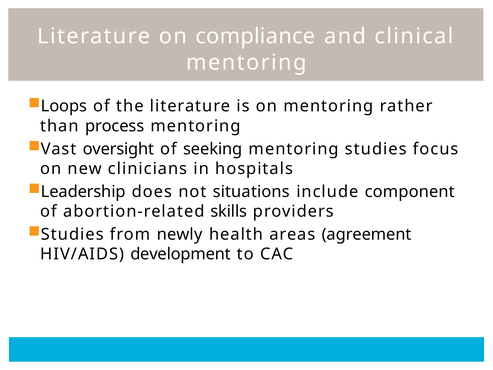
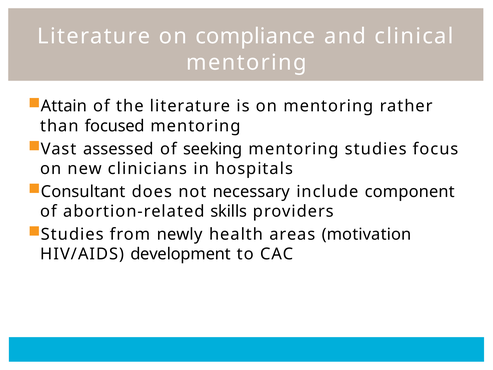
Loops: Loops -> Attain
process: process -> focused
oversight: oversight -> assessed
Leadership: Leadership -> Consultant
situations: situations -> necessary
agreement: agreement -> motivation
